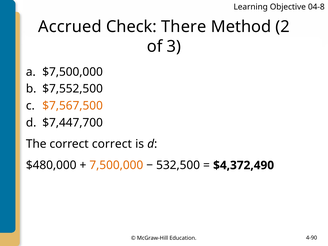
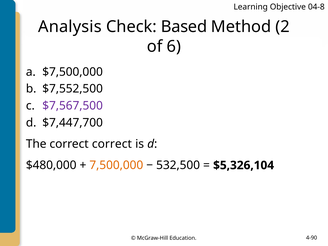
Accrued: Accrued -> Analysis
There: There -> Based
3: 3 -> 6
$7,567,500 colour: orange -> purple
$4,372,490: $4,372,490 -> $5,326,104
